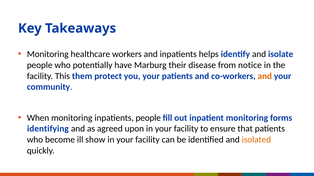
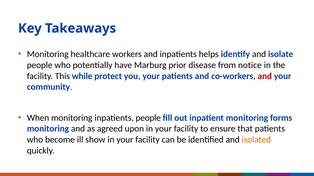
their: their -> prior
them: them -> while
and at (265, 76) colour: orange -> red
identifying at (48, 129): identifying -> monitoring
